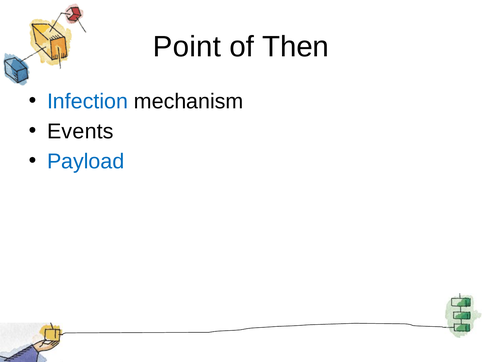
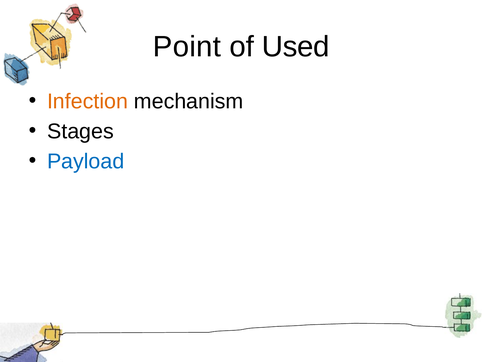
Then: Then -> Used
Infection colour: blue -> orange
Events: Events -> Stages
